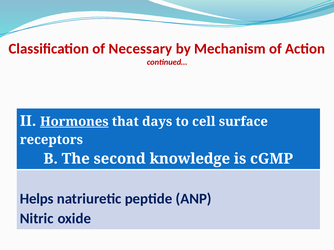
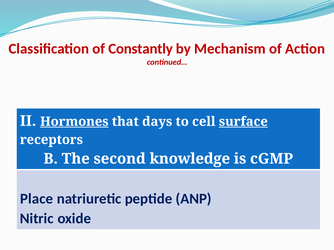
Necessary: Necessary -> Constantly
surface underline: none -> present
Helps: Helps -> Place
